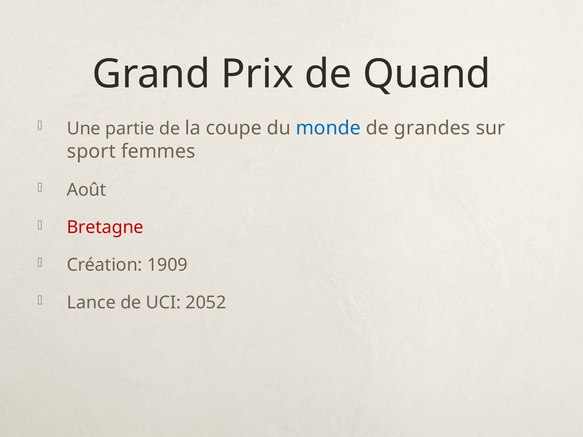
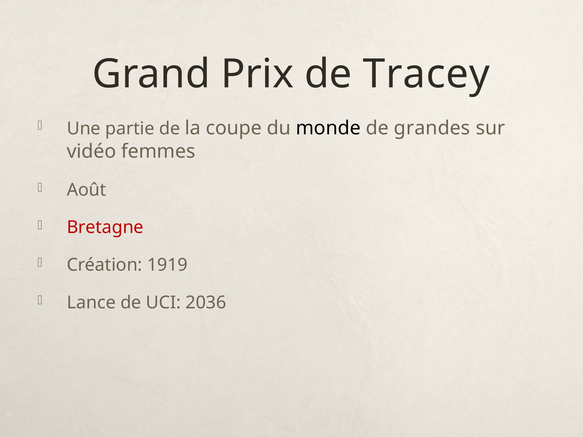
Quand: Quand -> Tracey
monde colour: blue -> black
sport: sport -> vidéo
1909: 1909 -> 1919
2052: 2052 -> 2036
